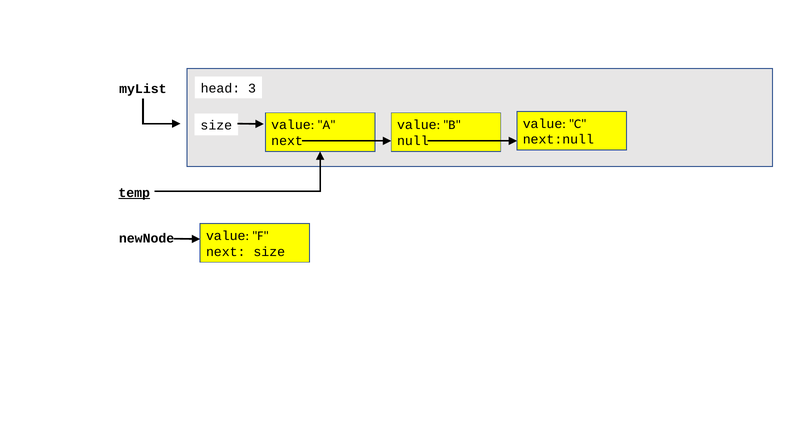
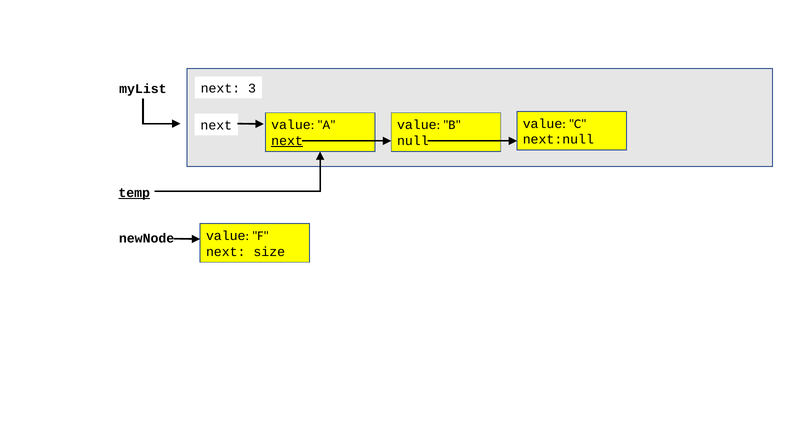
myList head: head -> next
size at (216, 125): size -> next
next at (287, 141) underline: none -> present
